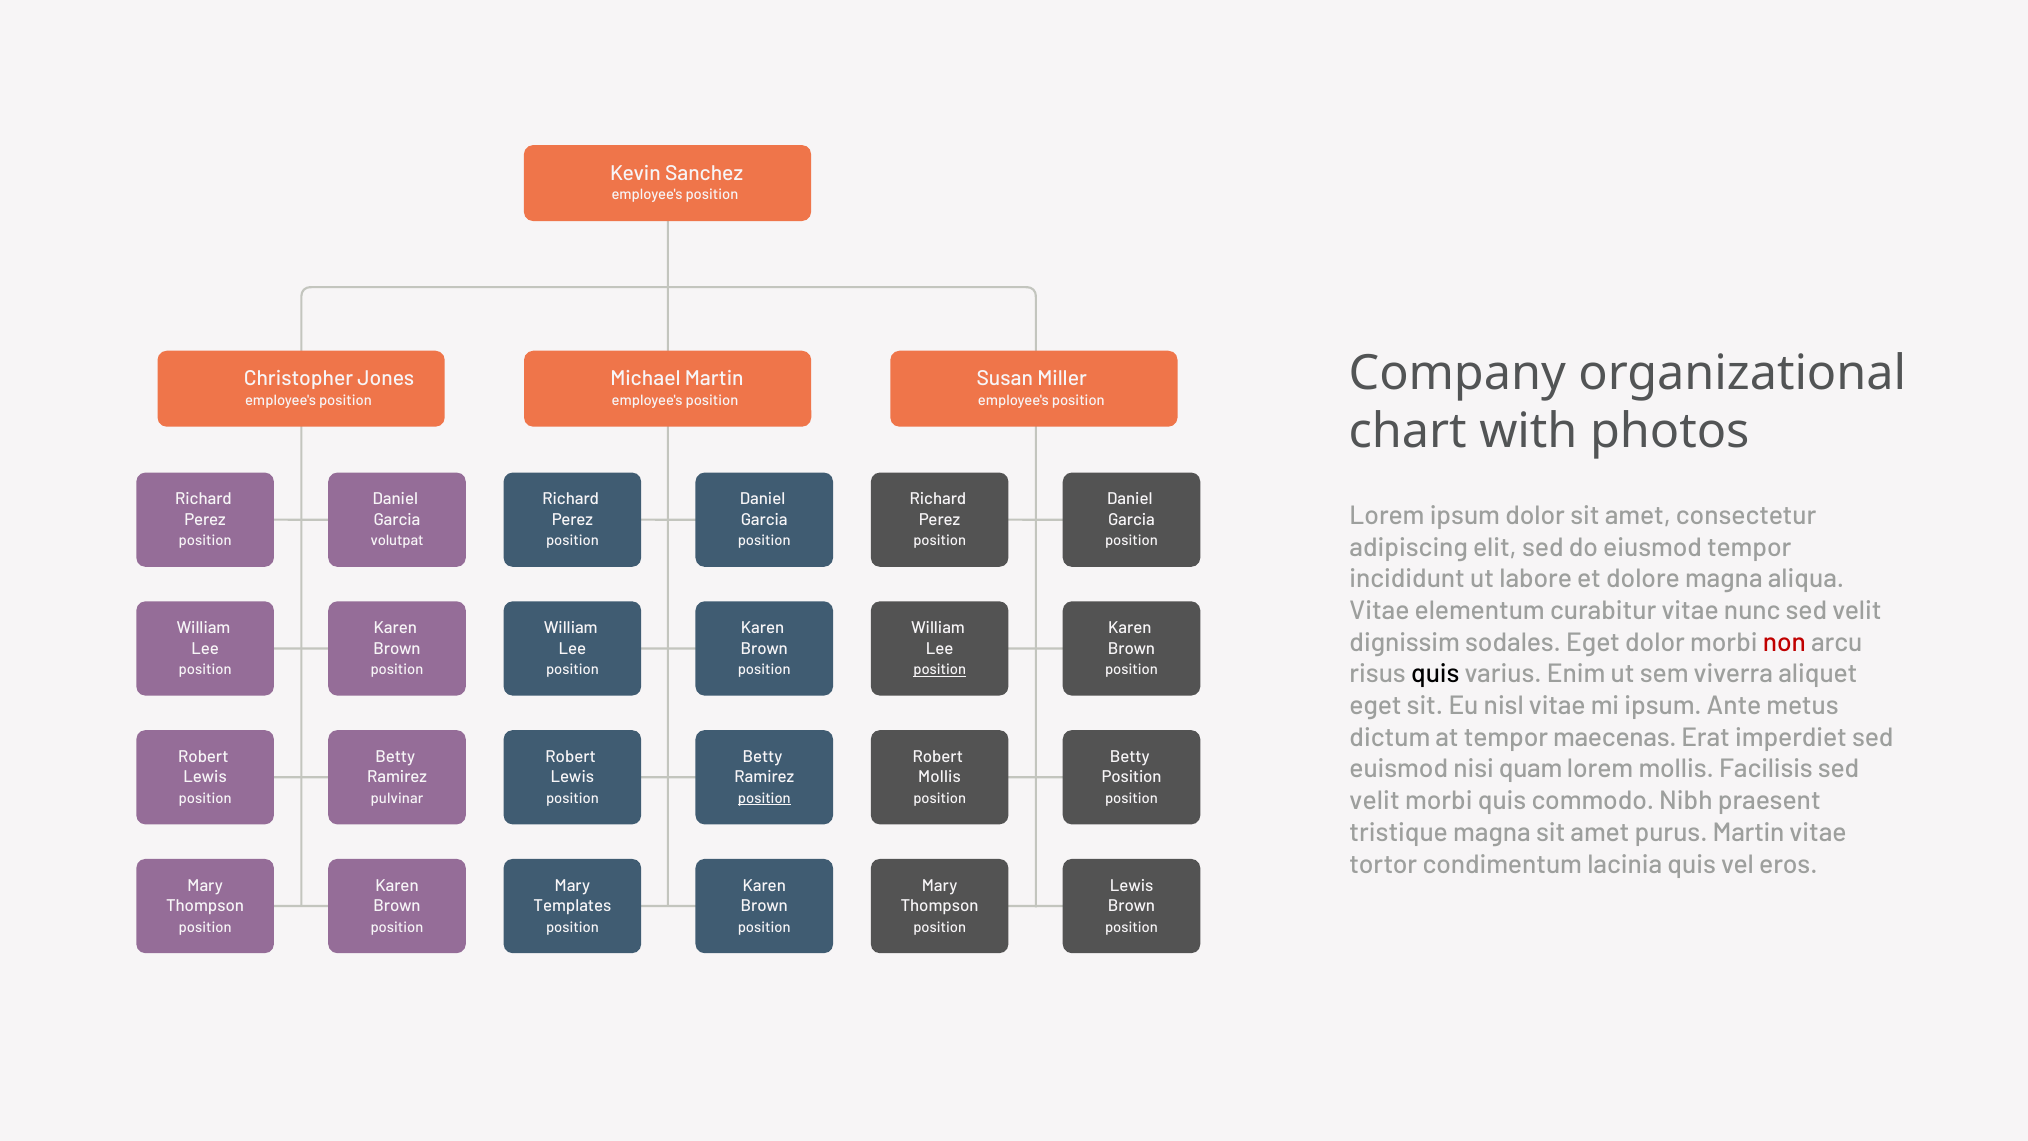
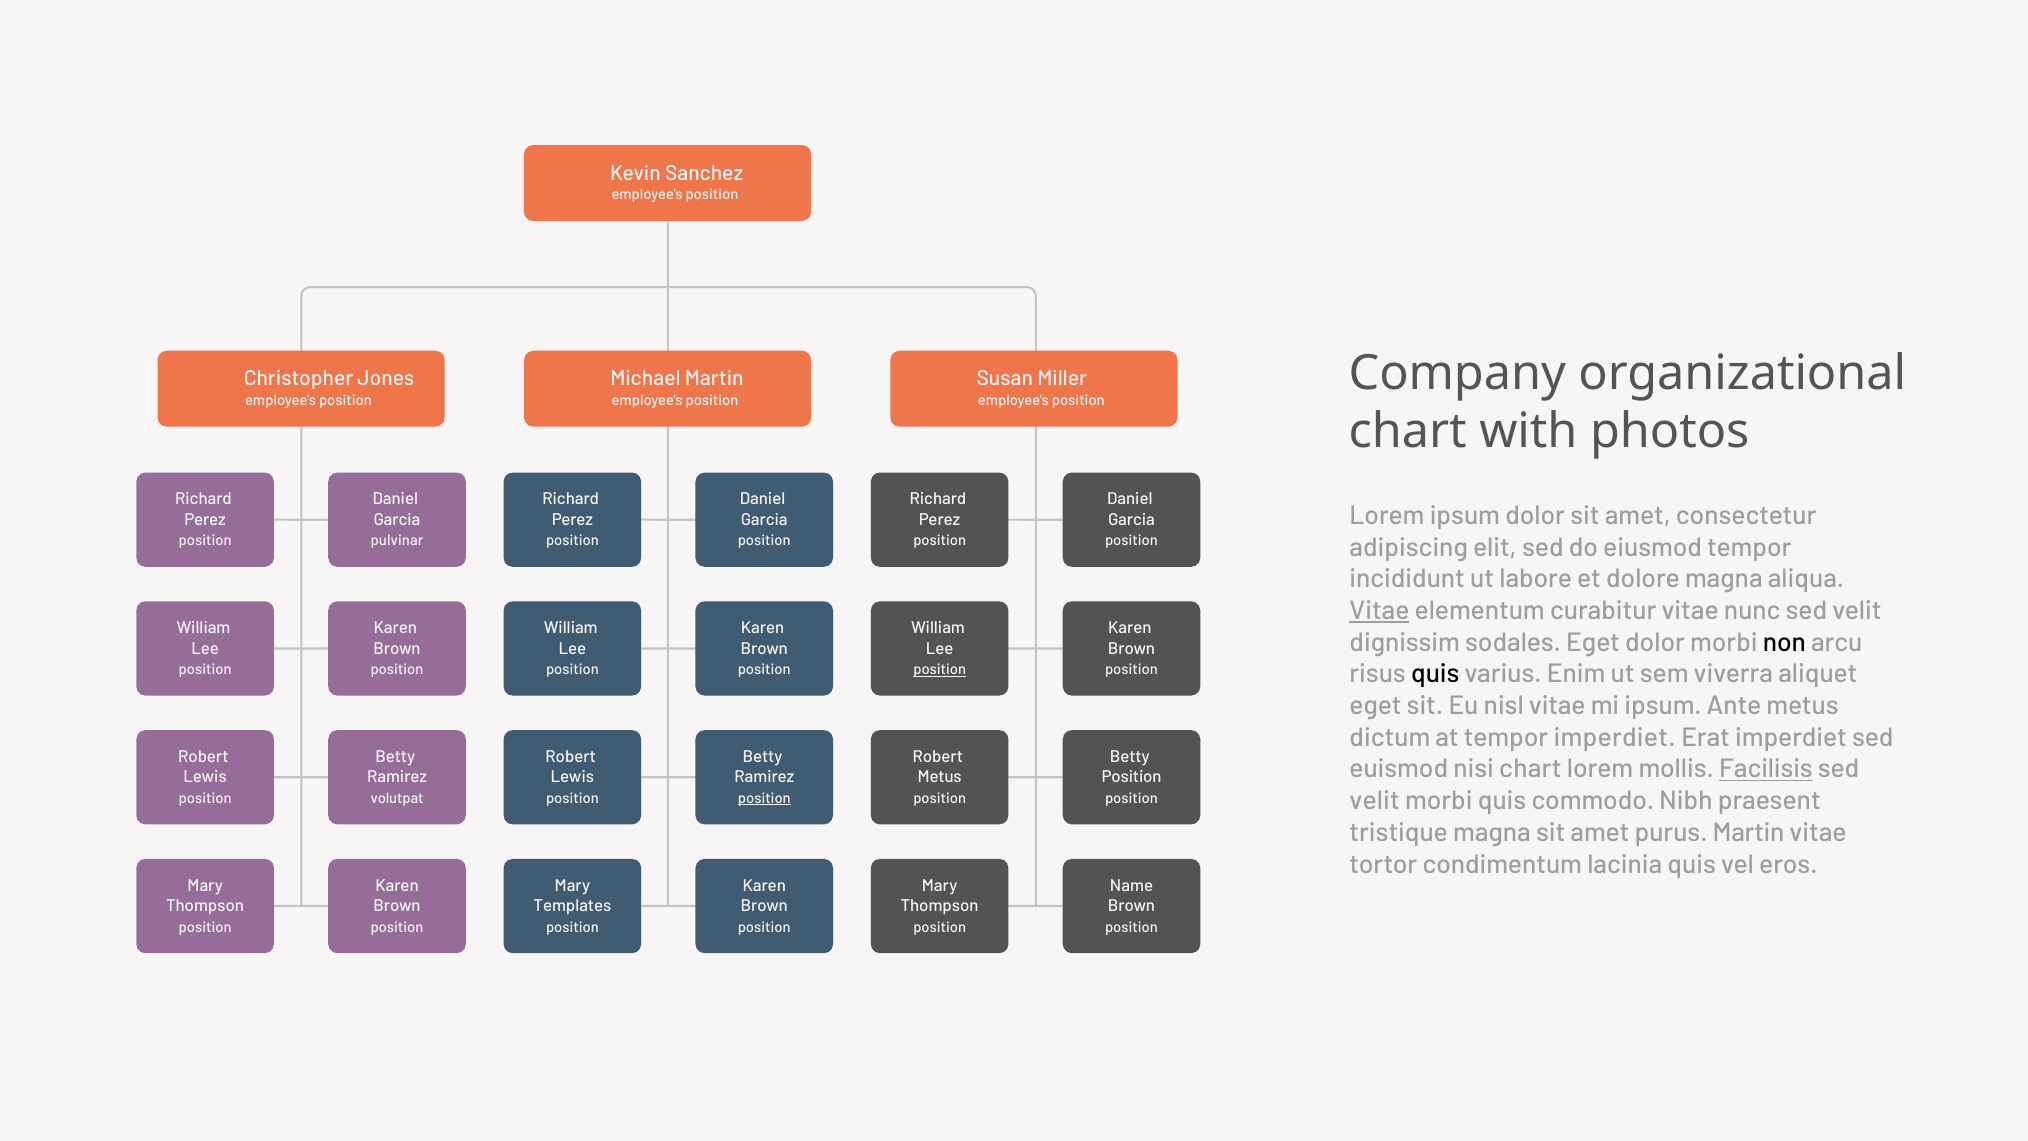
volutpat: volutpat -> pulvinar
Vitae at (1379, 611) underline: none -> present
non colour: red -> black
tempor maecenas: maecenas -> imperdiet
nisi quam: quam -> chart
Facilisis underline: none -> present
Mollis at (940, 777): Mollis -> Metus
pulvinar: pulvinar -> volutpat
Lewis at (1132, 886): Lewis -> Name
